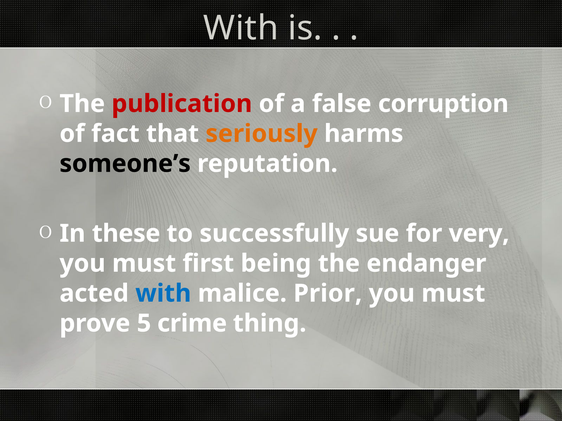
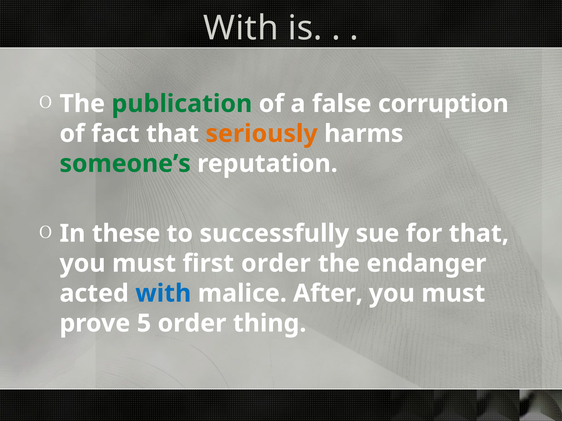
publication colour: red -> green
someone’s colour: black -> green
for very: very -> that
first being: being -> order
Prior: Prior -> After
5 crime: crime -> order
